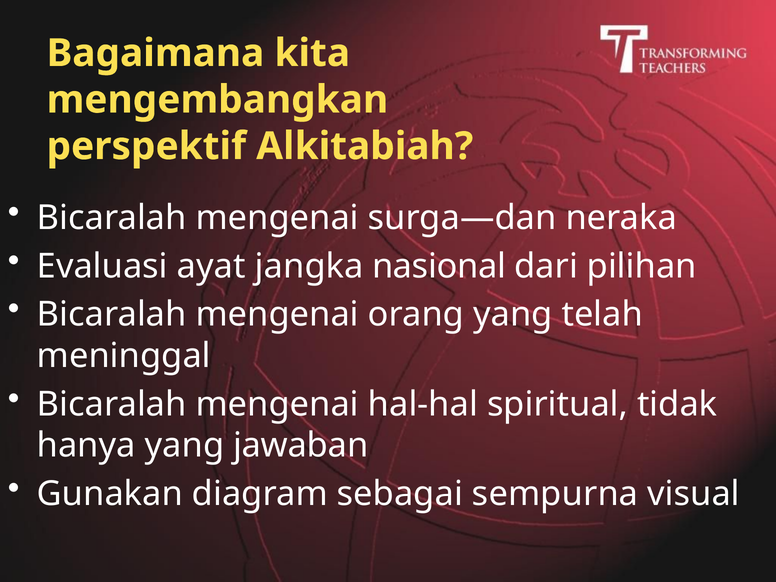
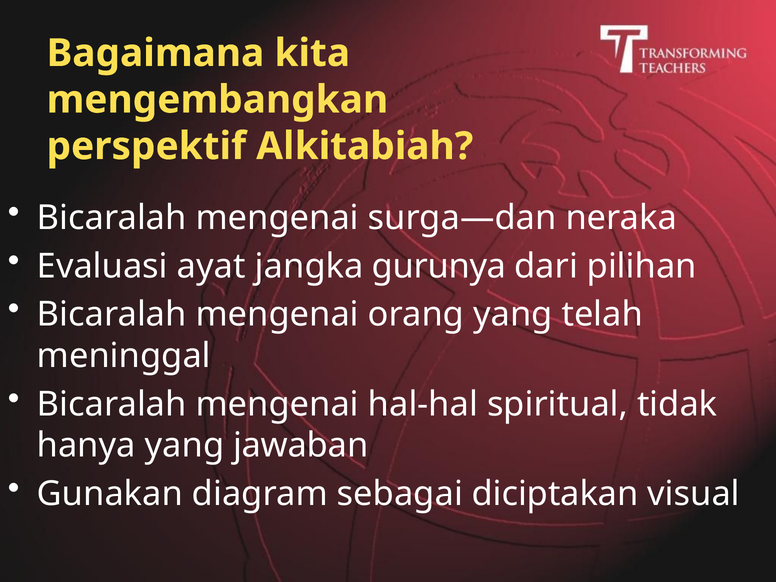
nasional: nasional -> gurunya
sempurna: sempurna -> diciptakan
